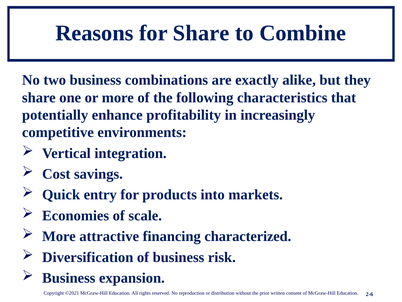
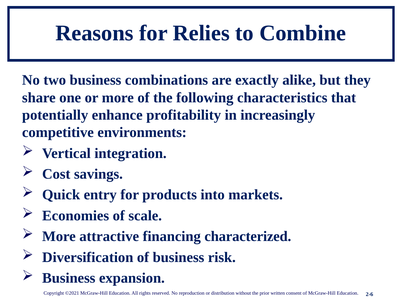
for Share: Share -> Relies
